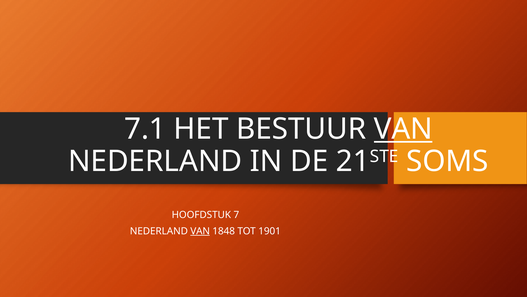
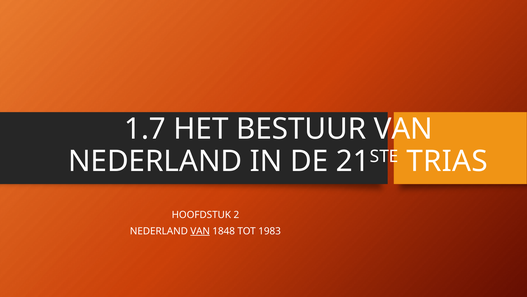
7.1: 7.1 -> 1.7
VAN at (403, 129) underline: present -> none
SOMS: SOMS -> TRIAS
7: 7 -> 2
1901: 1901 -> 1983
